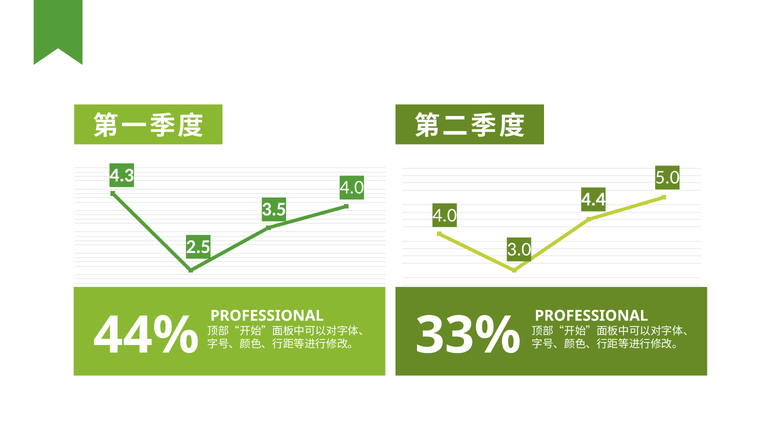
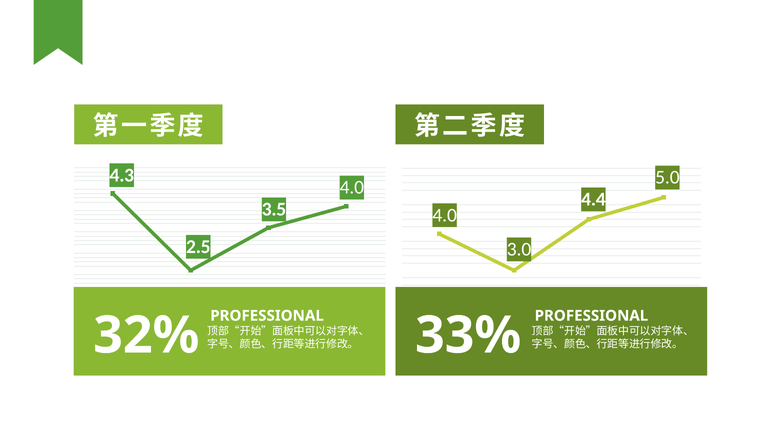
44%: 44% -> 32%
